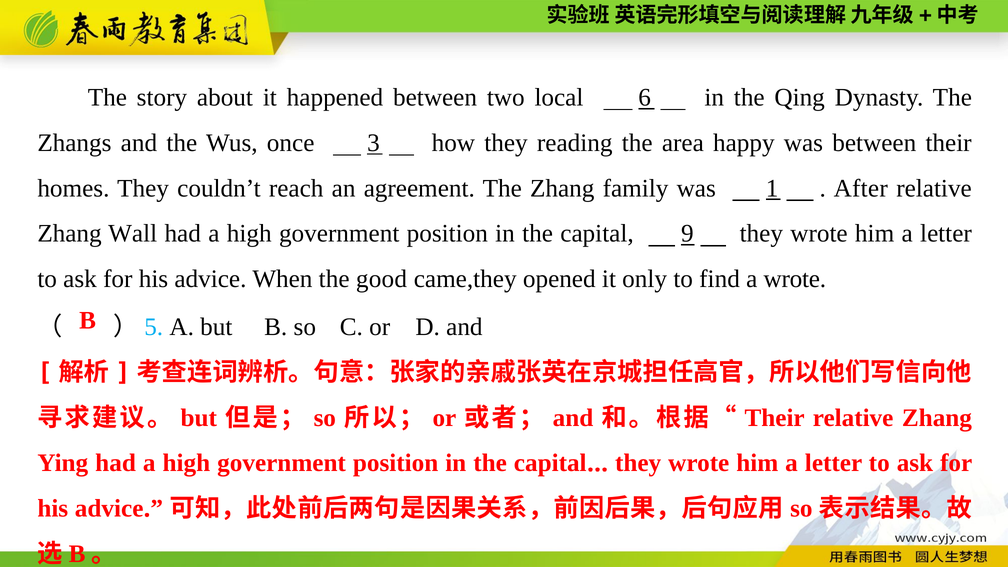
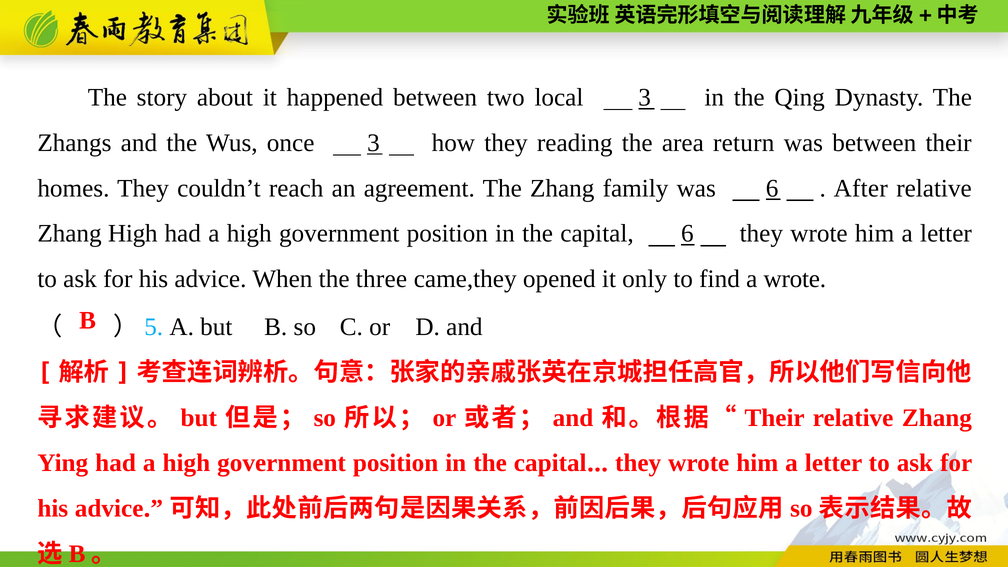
local 6: 6 -> 3
happy: happy -> return
was 1: 1 -> 6
Zhang Wall: Wall -> High
capital 9: 9 -> 6
good: good -> three
